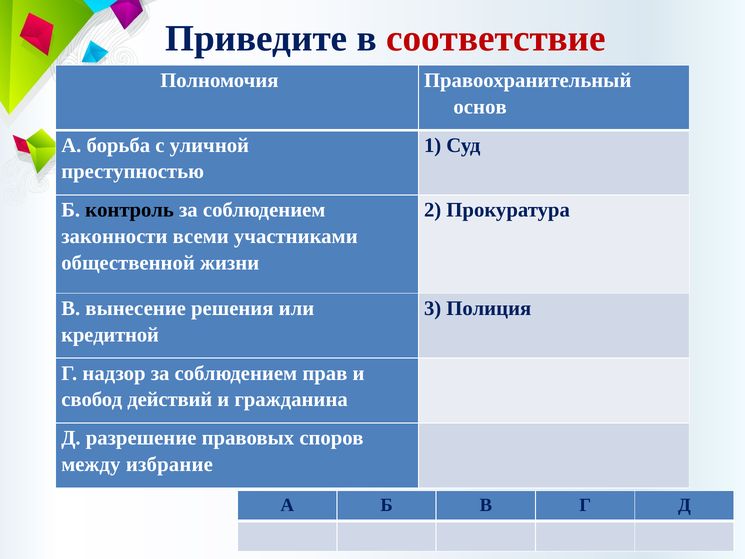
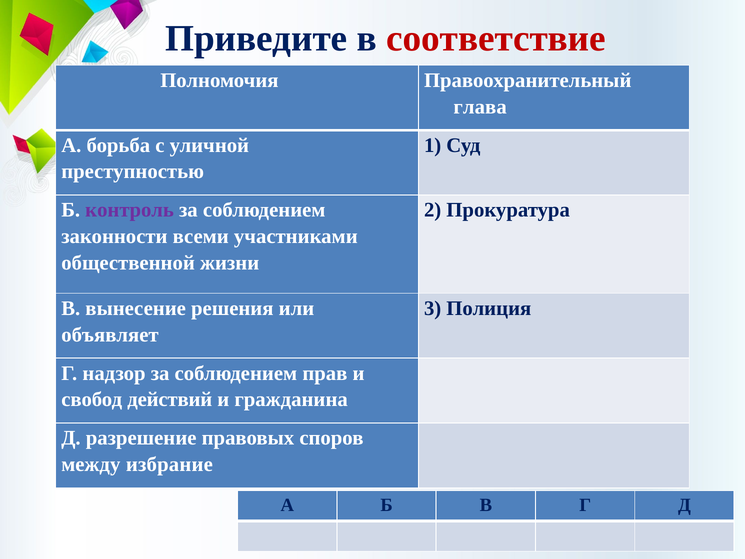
основ: основ -> глава
контроль colour: black -> purple
кредитной: кредитной -> объявляет
